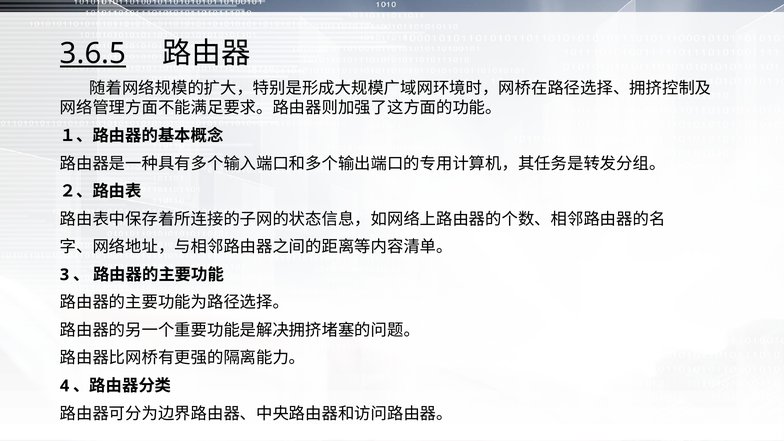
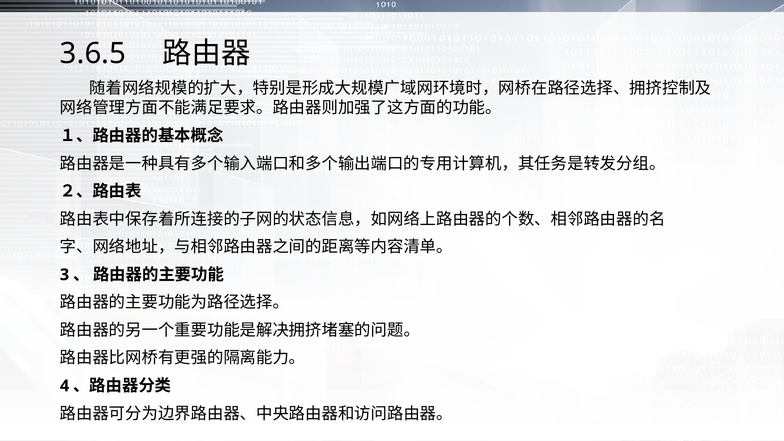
3.6.5 underline: present -> none
